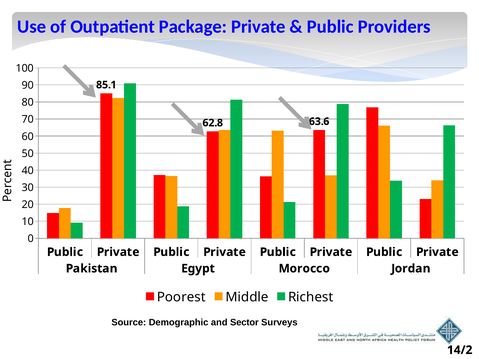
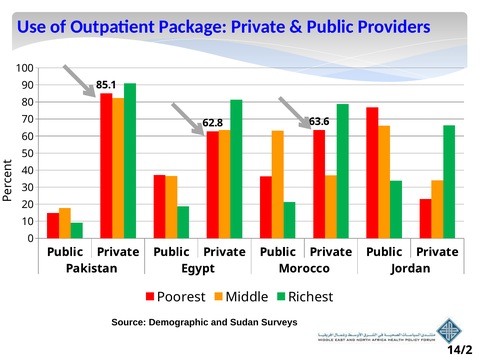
Sector: Sector -> Sudan
